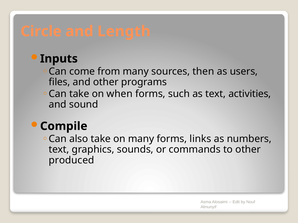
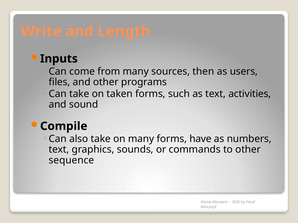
Circle: Circle -> Write
when: when -> taken
links: links -> have
produced: produced -> sequence
